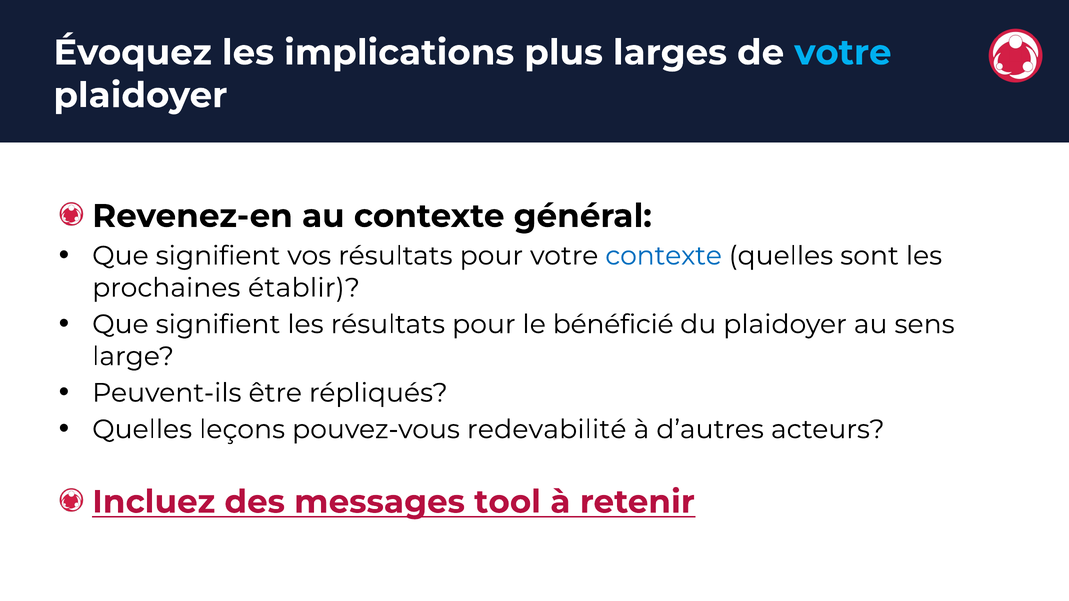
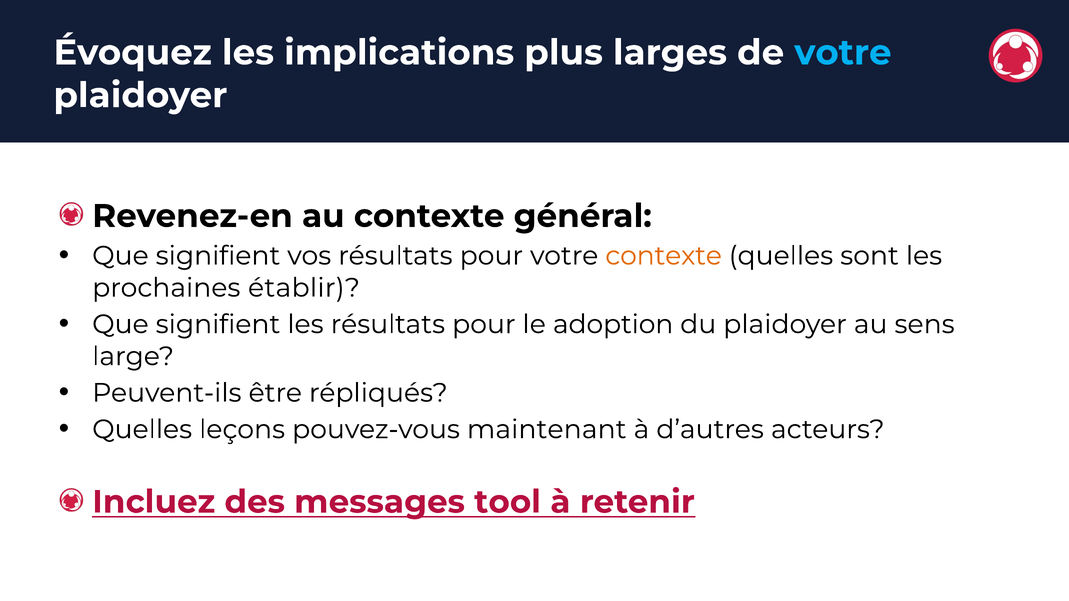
contexte at (664, 256) colour: blue -> orange
bénéficié: bénéficié -> adoption
redevabilité: redevabilité -> maintenant
